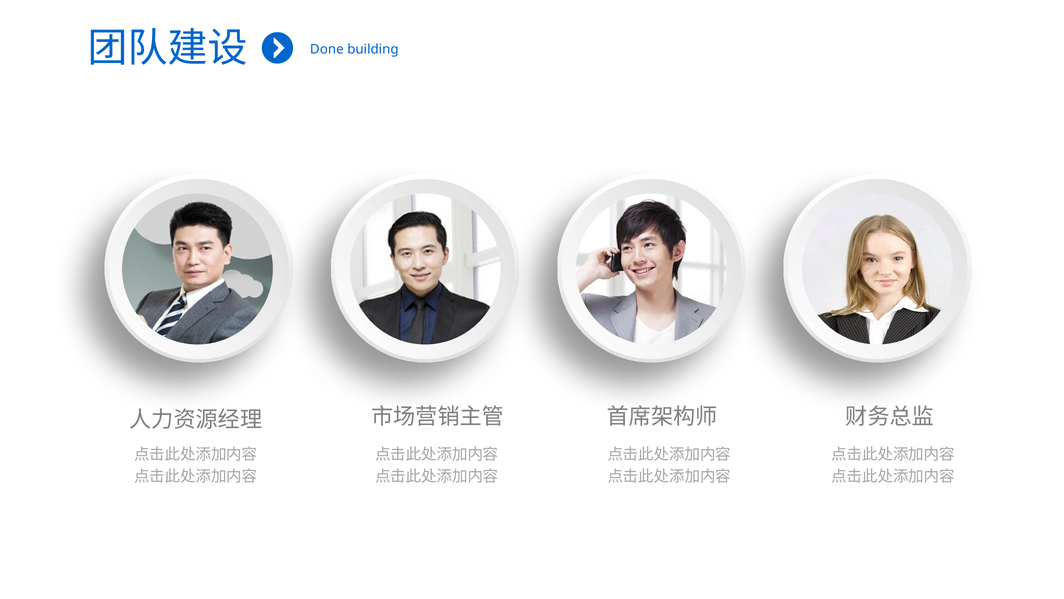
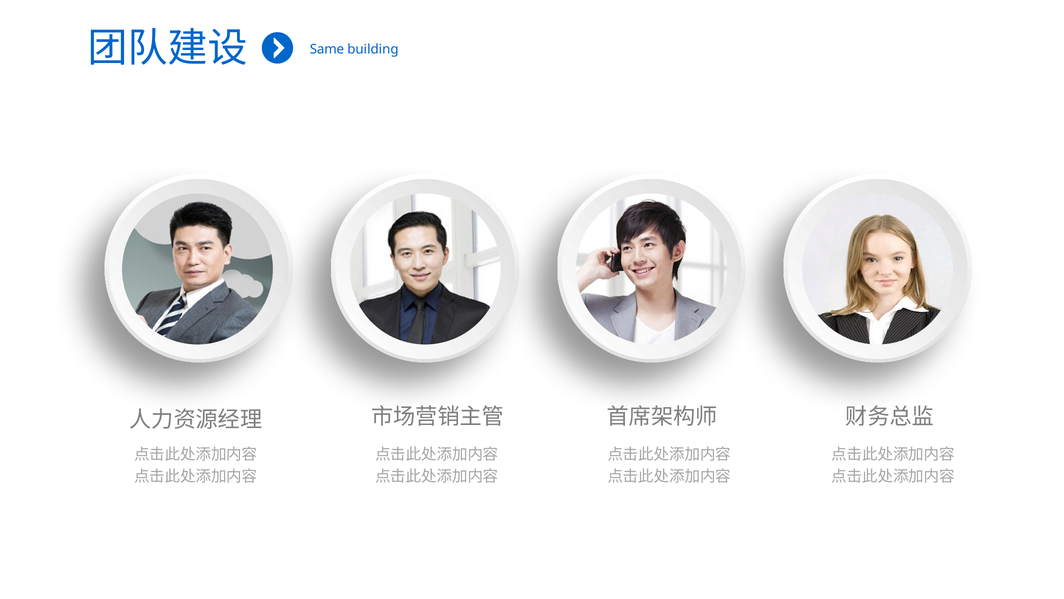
Done: Done -> Same
